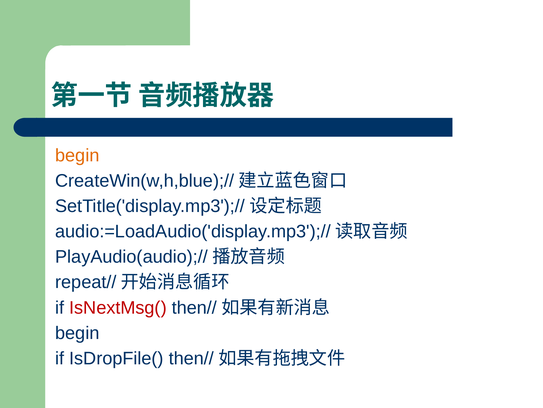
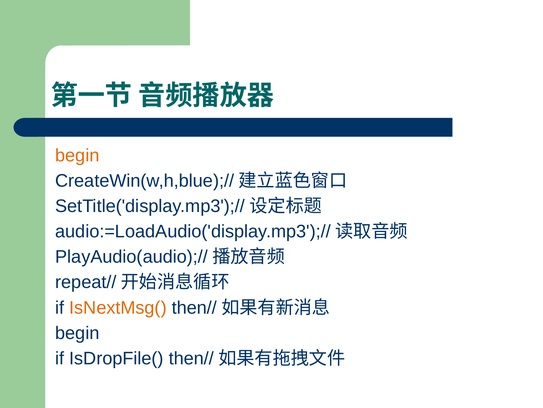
IsNextMsg( colour: red -> orange
